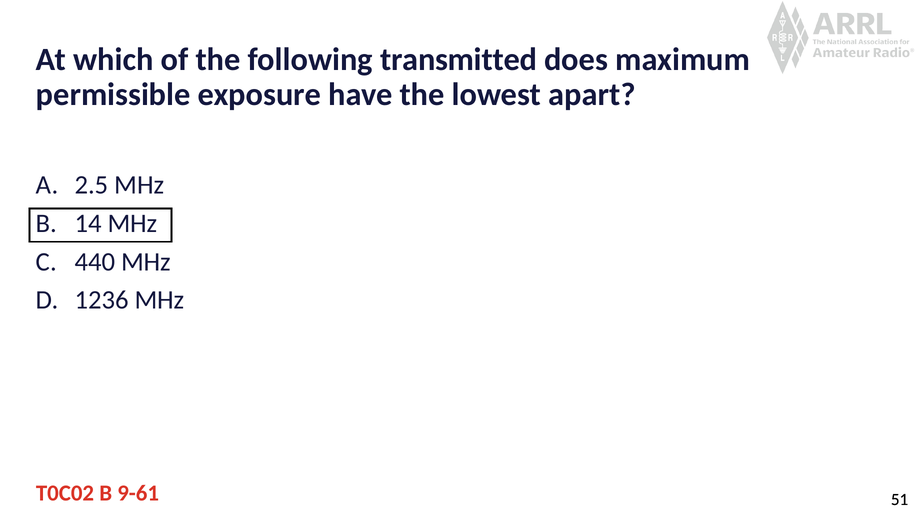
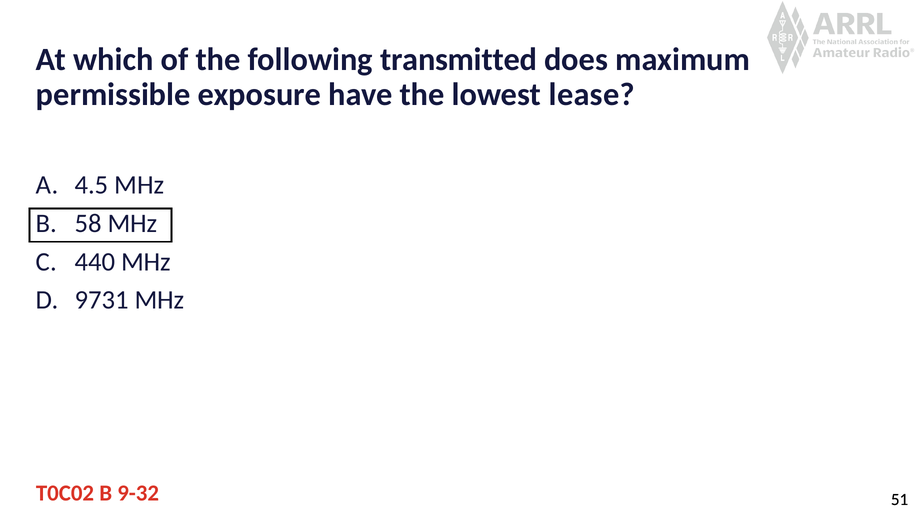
apart: apart -> lease
2.5: 2.5 -> 4.5
14: 14 -> 58
1236: 1236 -> 9731
9-61: 9-61 -> 9-32
